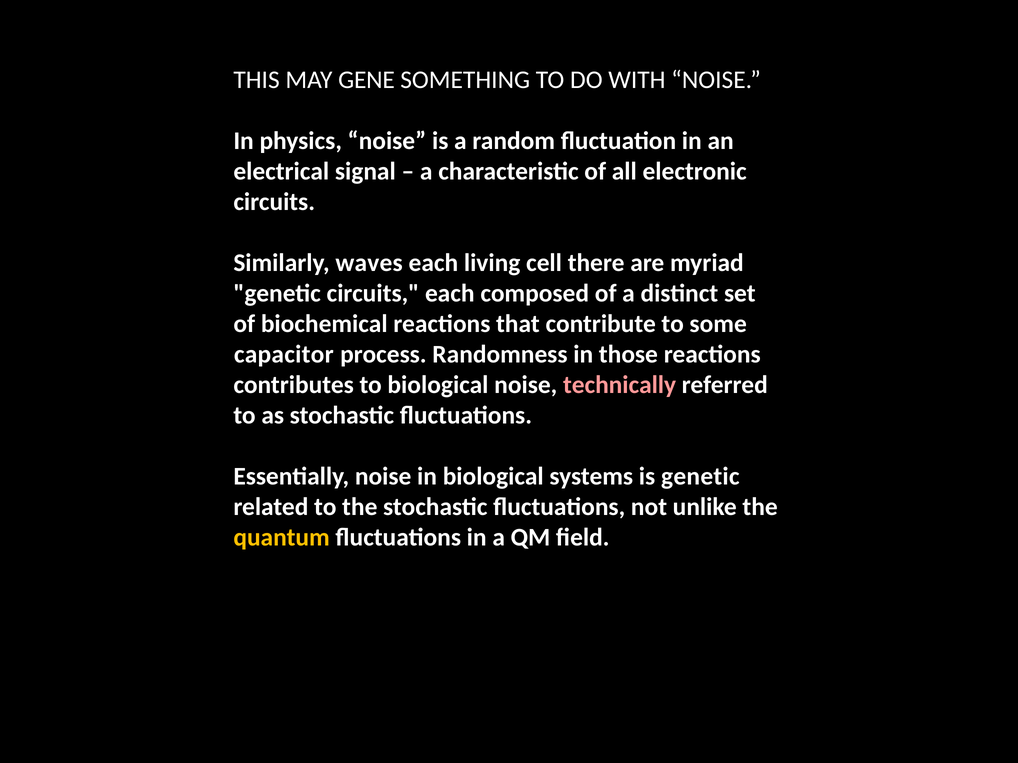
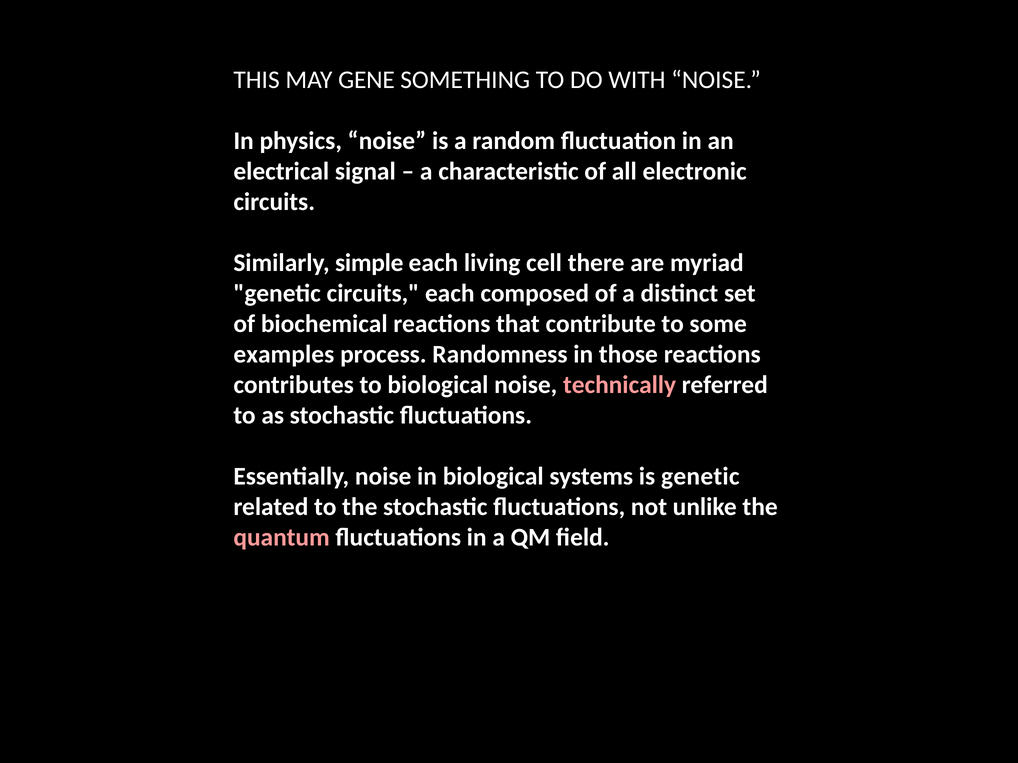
waves: waves -> simple
capacitor: capacitor -> examples
quantum colour: yellow -> pink
